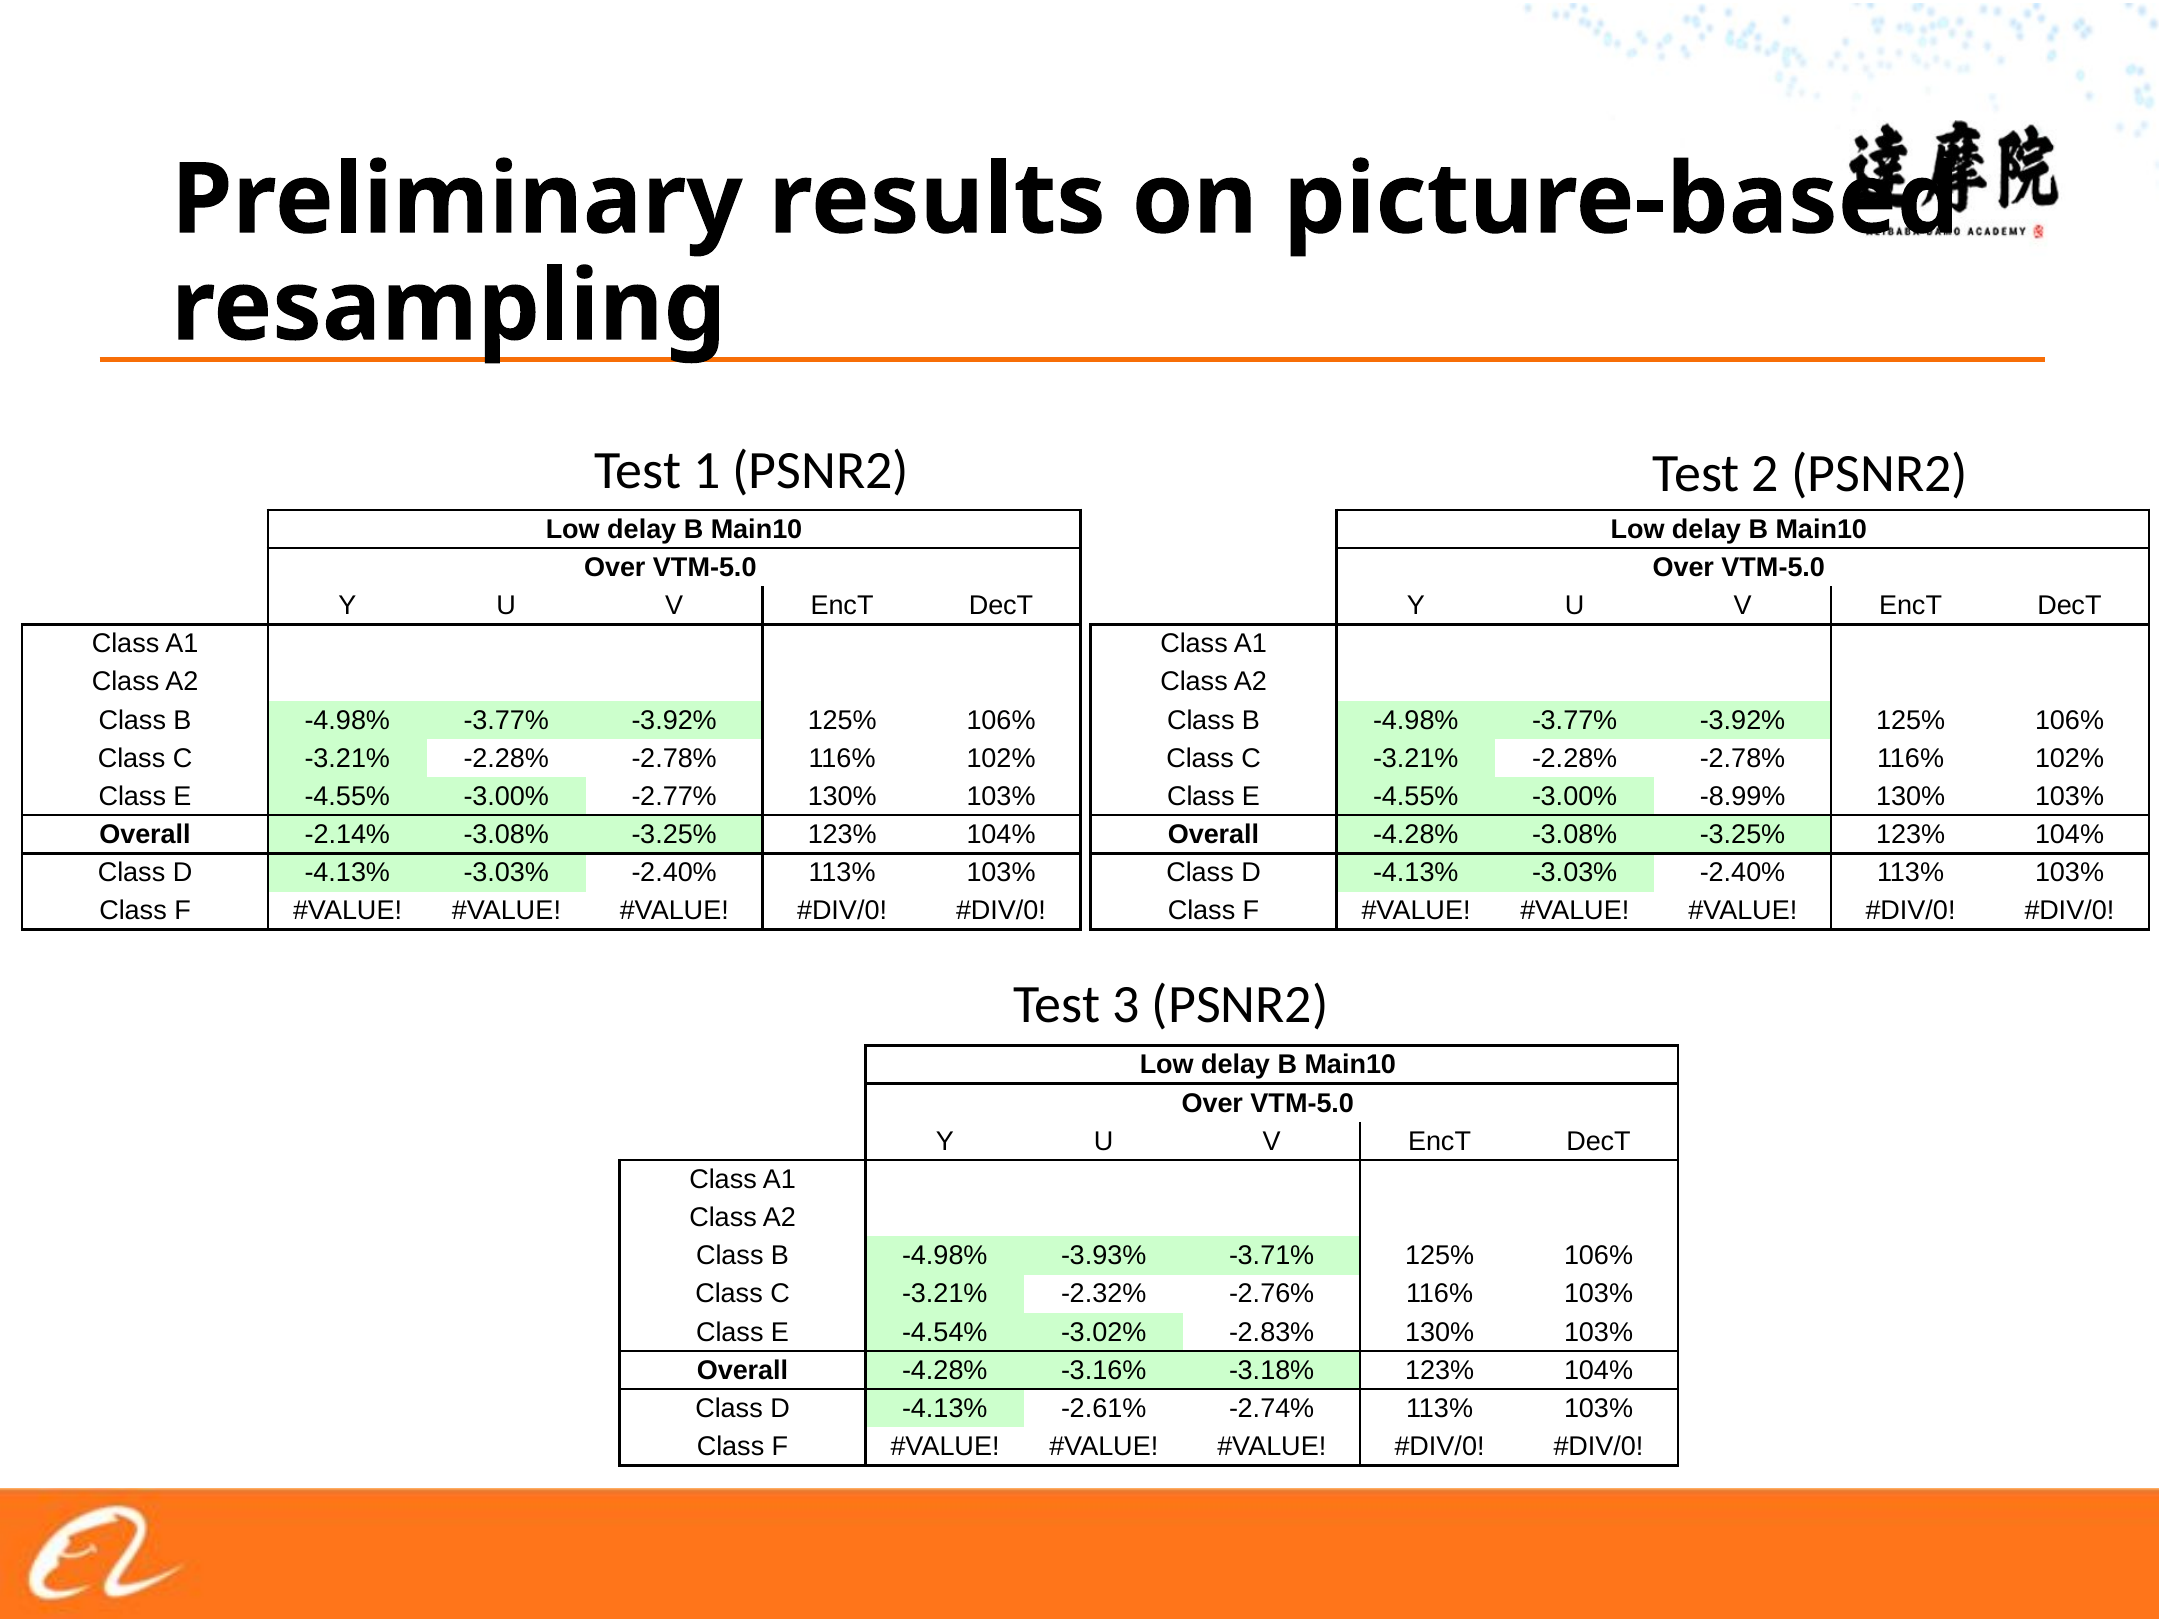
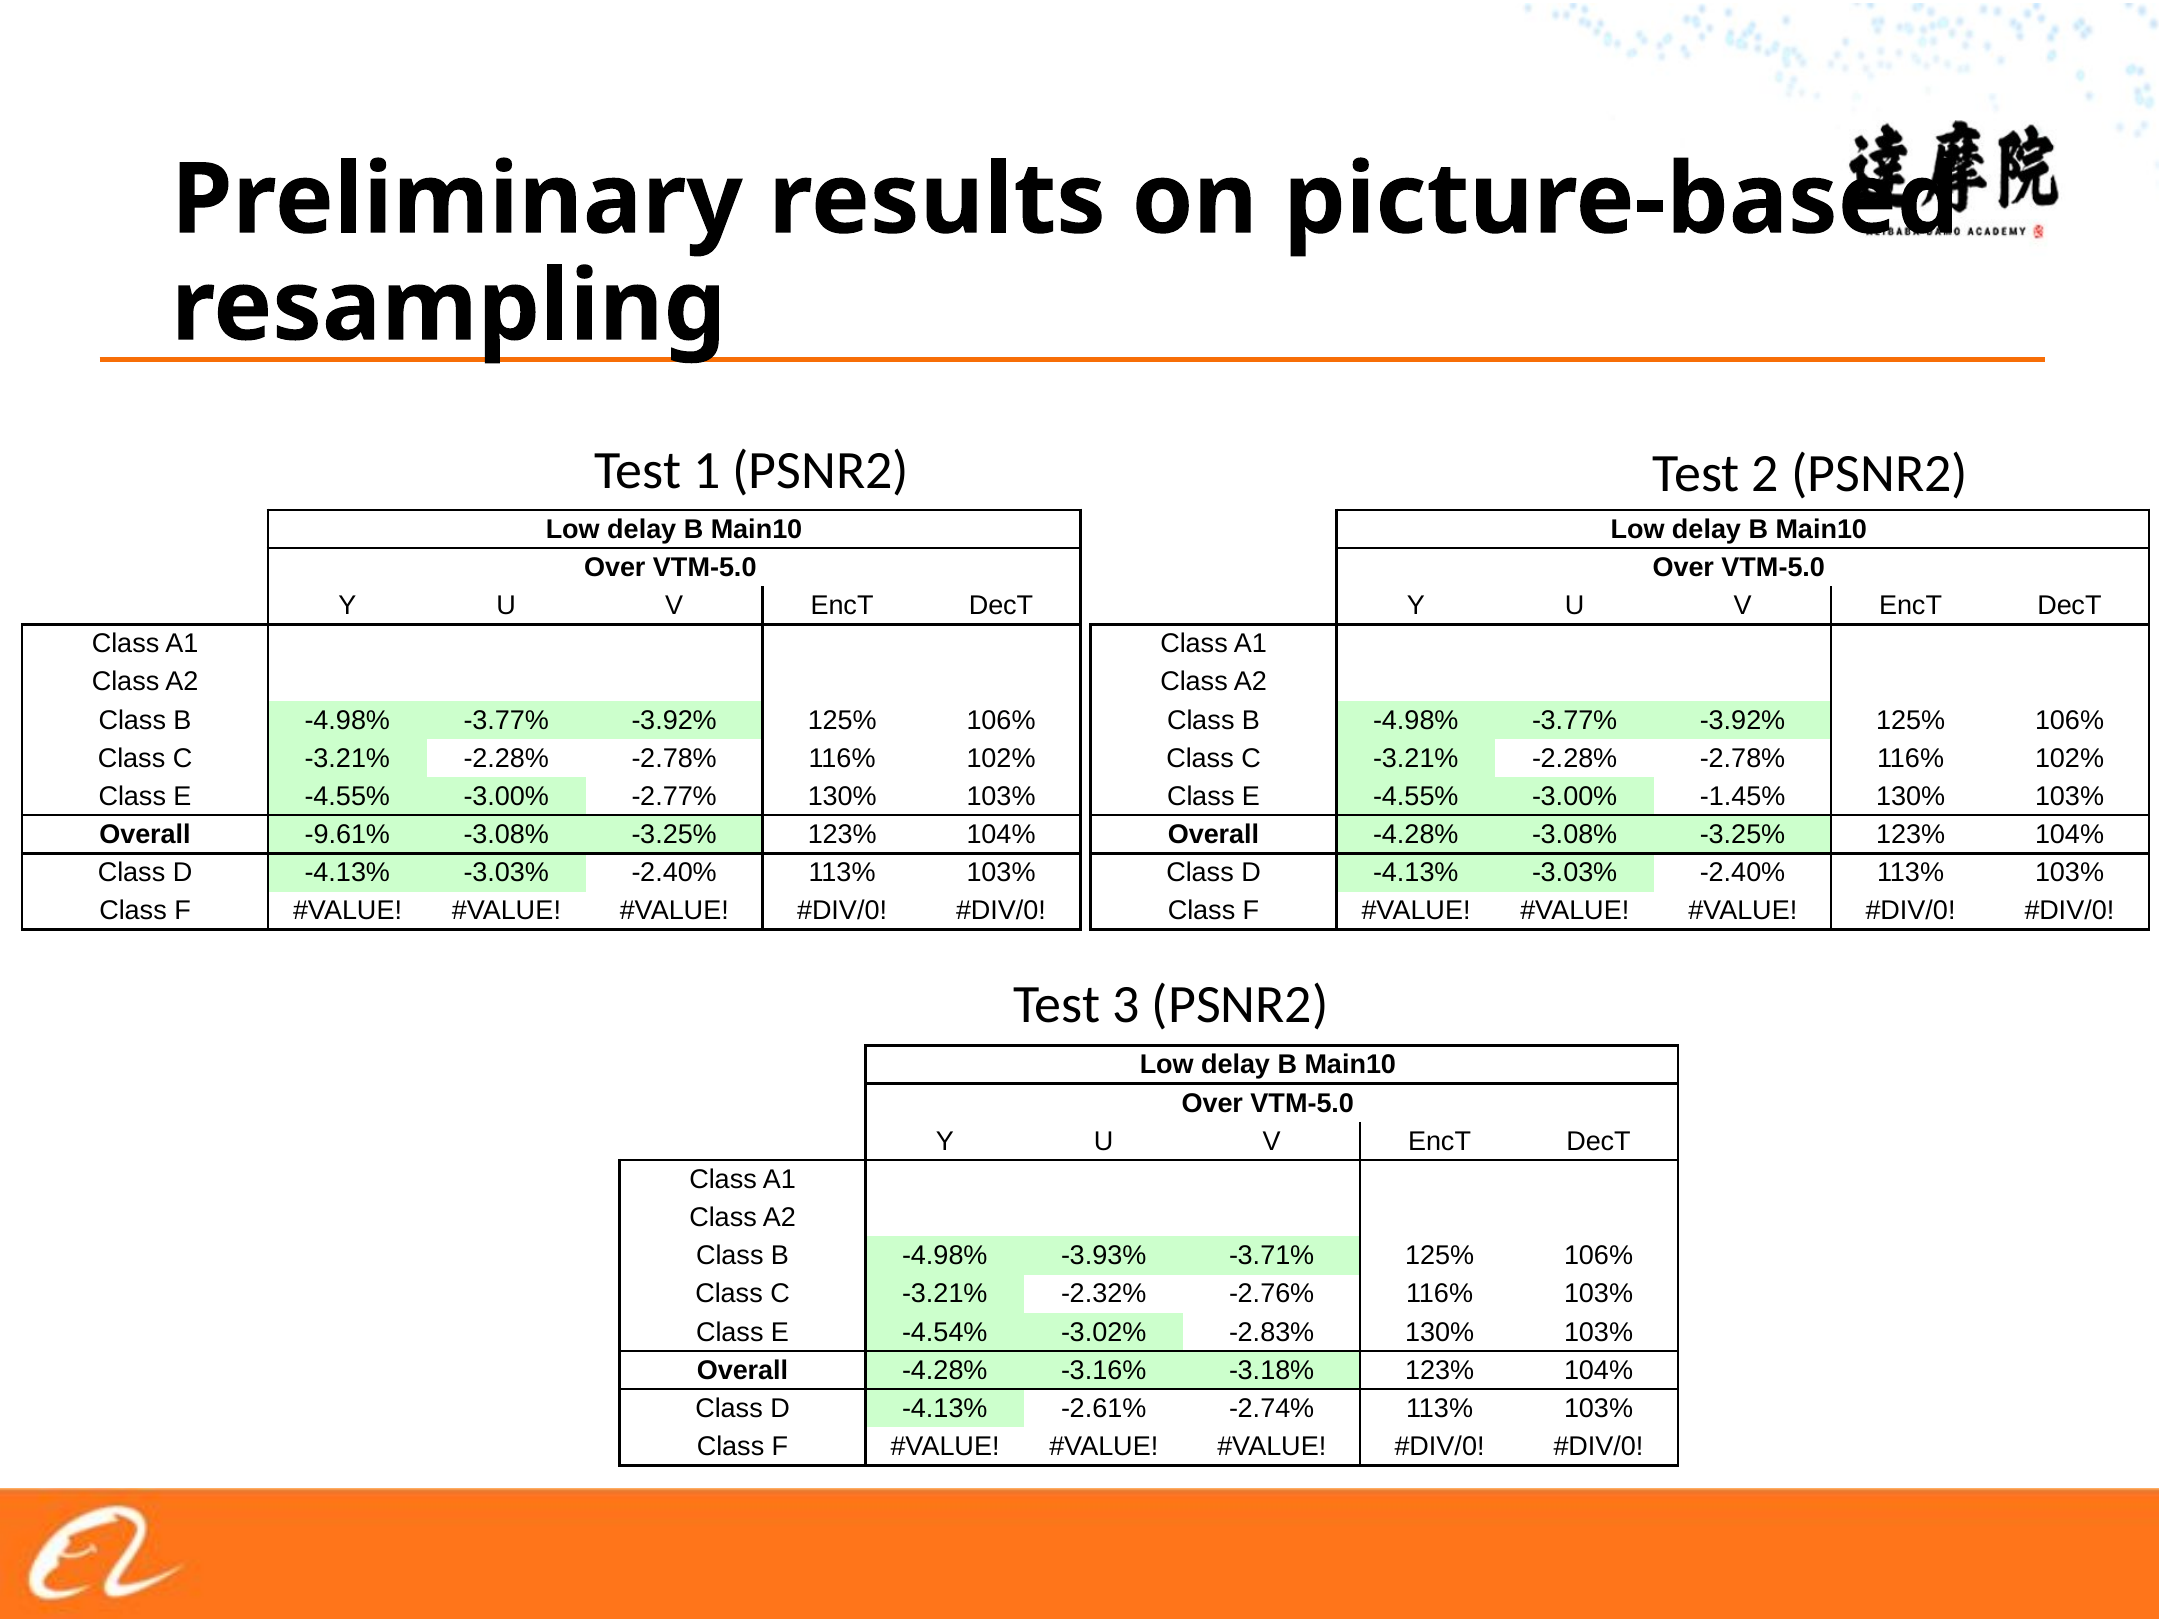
-8.99%: -8.99% -> -1.45%
-2.14%: -2.14% -> -9.61%
